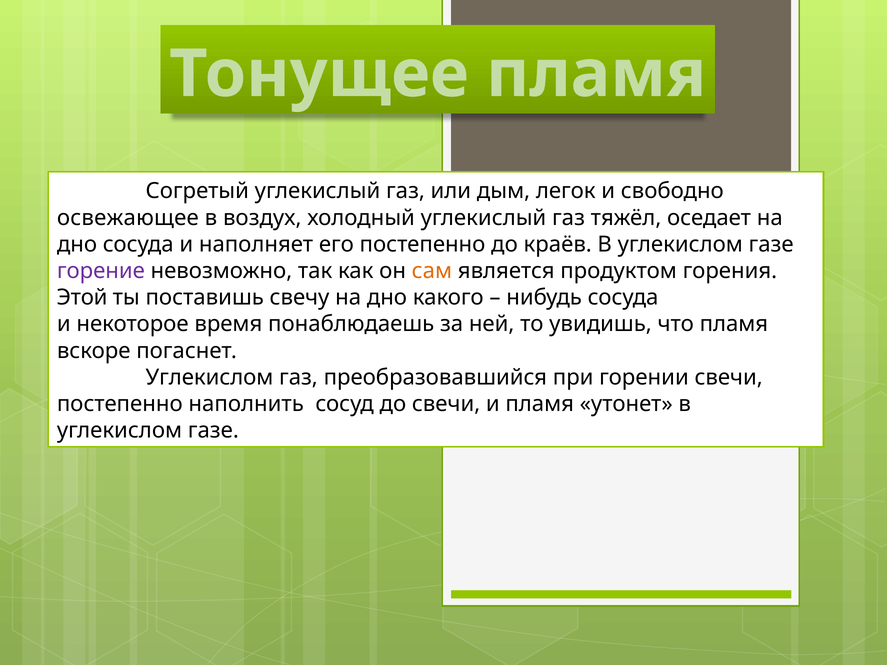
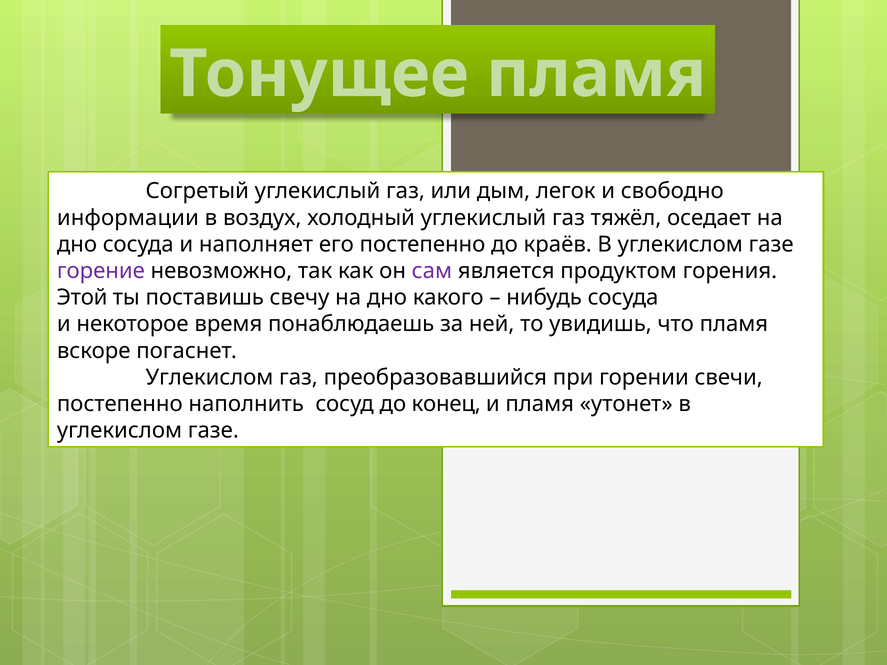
освежающее: освежающее -> информации
сам colour: orange -> purple
до свечи: свечи -> конец
